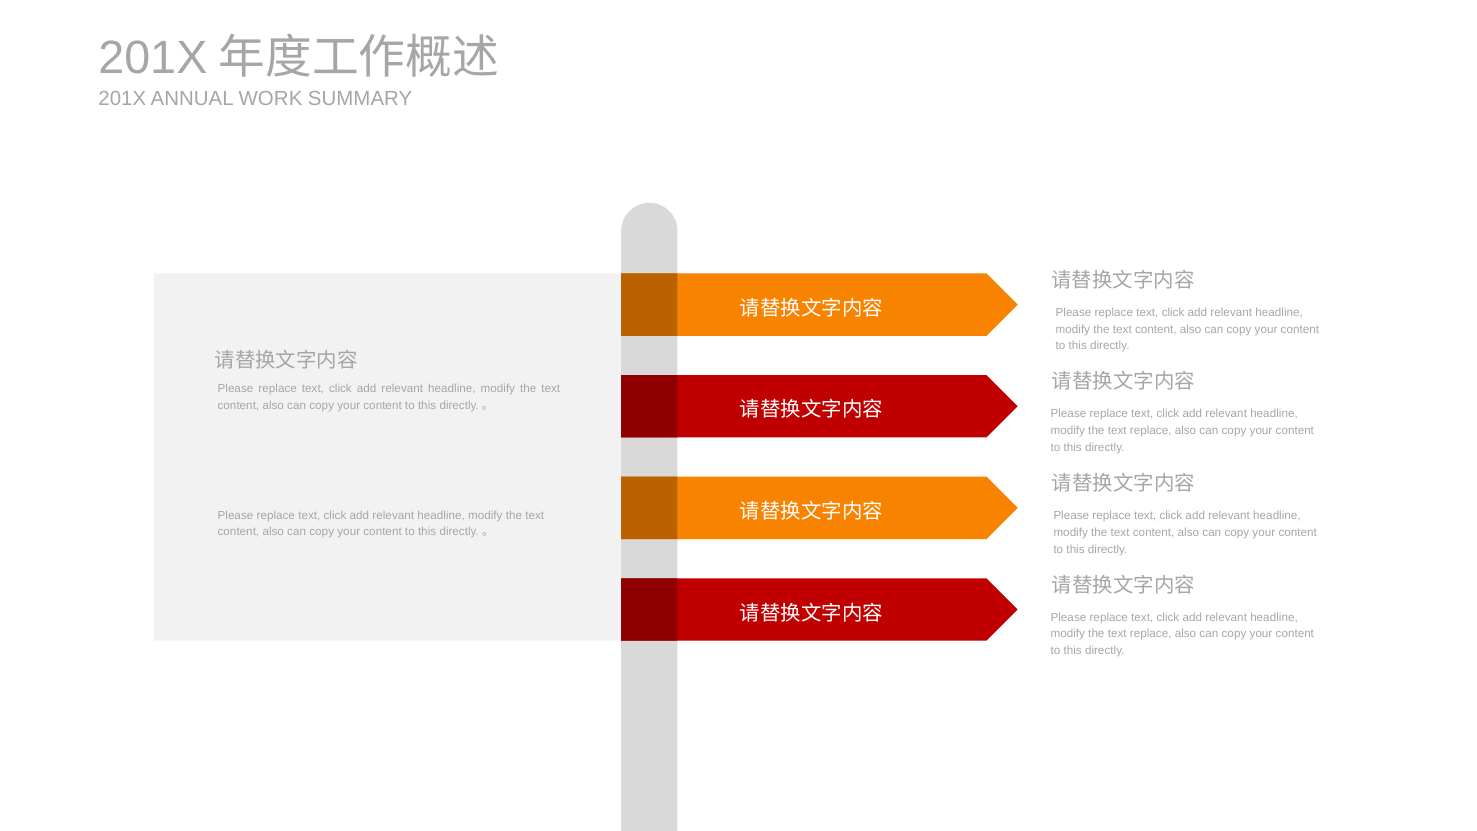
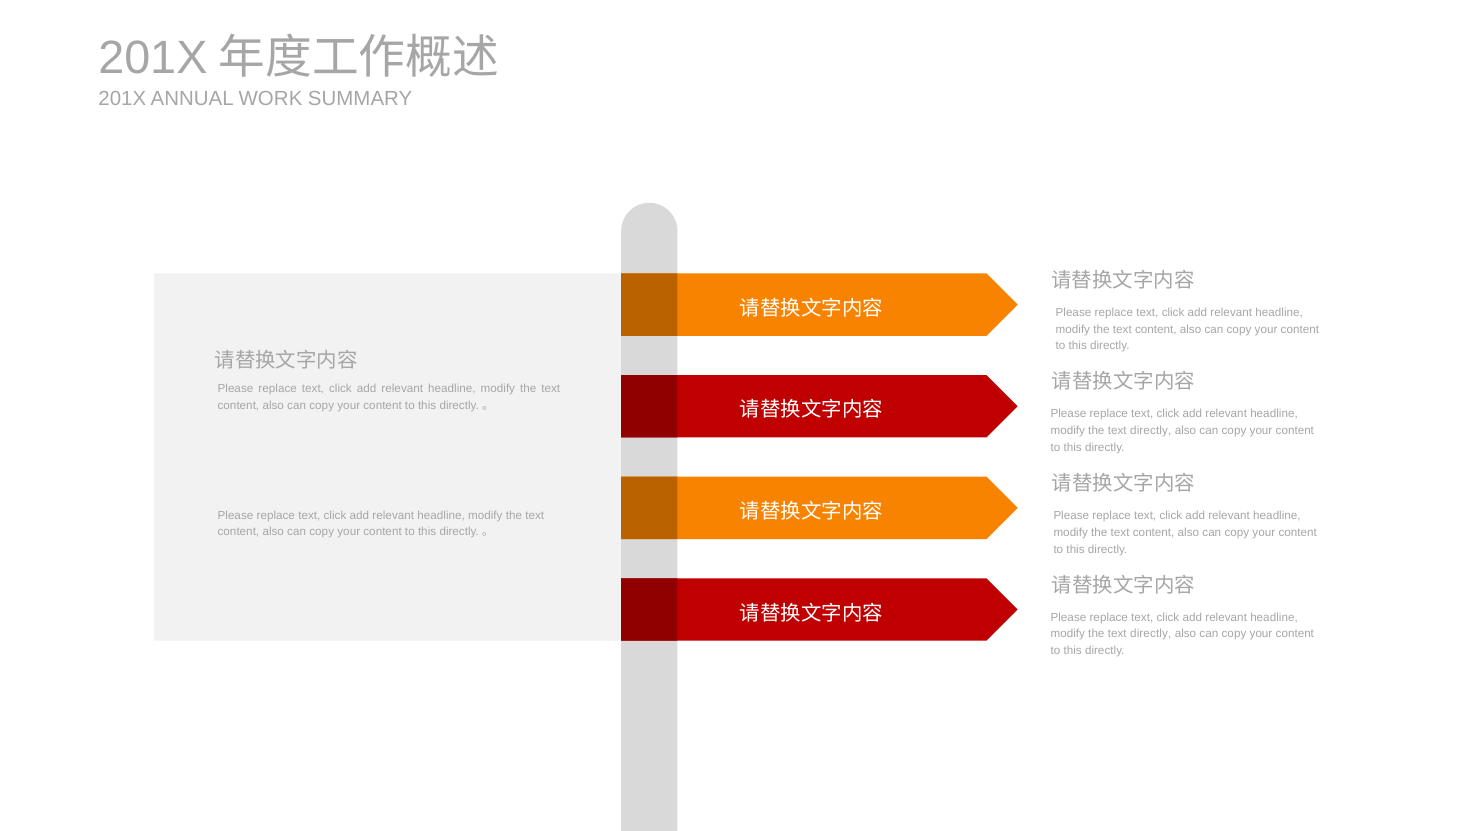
replace at (1151, 431): replace -> directly
replace at (1151, 634): replace -> directly
